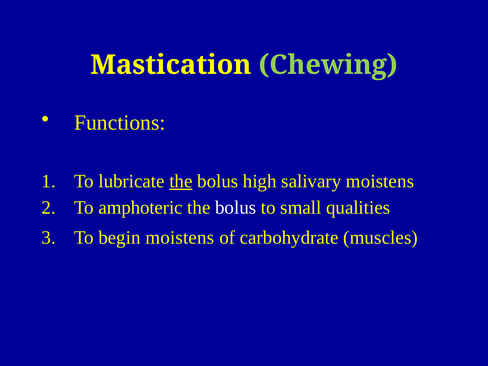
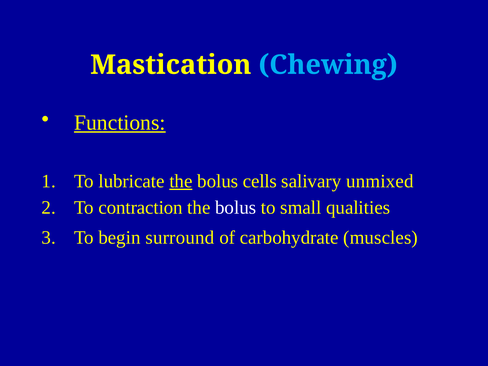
Chewing colour: light green -> light blue
Functions underline: none -> present
high: high -> cells
salivary moistens: moistens -> unmixed
amphoteric: amphoteric -> contraction
begin moistens: moistens -> surround
